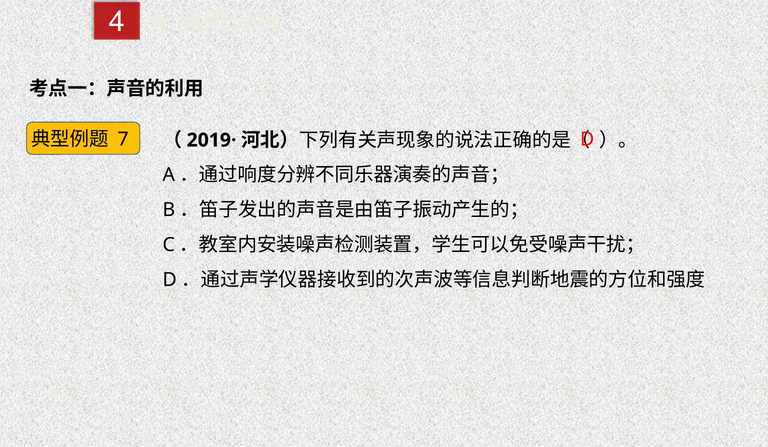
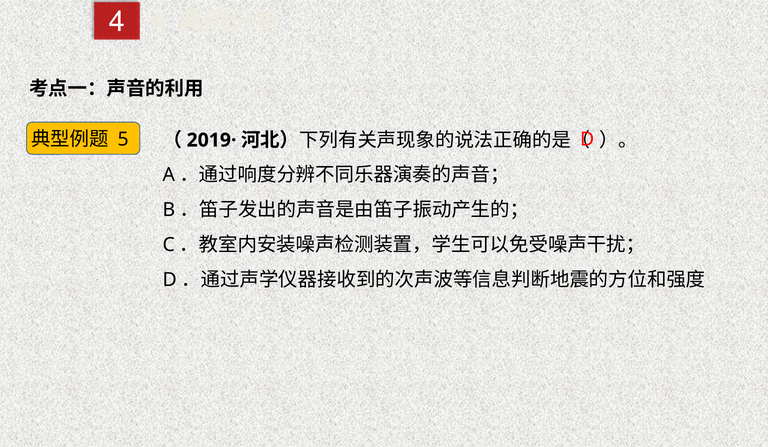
7: 7 -> 5
